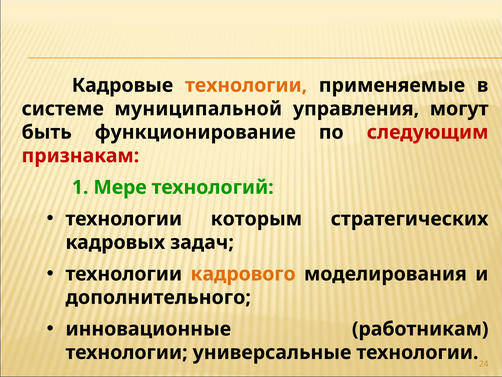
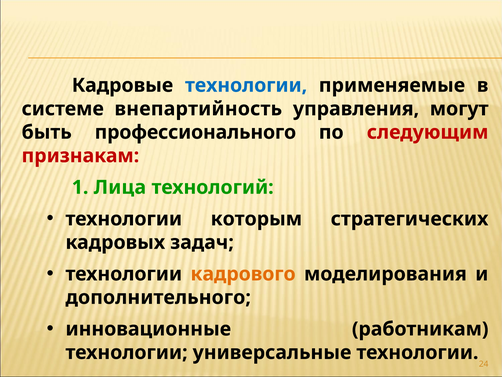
технологии at (246, 85) colour: orange -> blue
муниципальной: муниципальной -> внепартийность
функционирование: функционирование -> профессионального
Мере: Мере -> Лица
